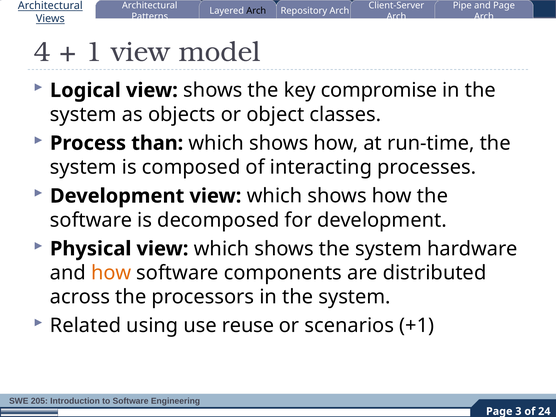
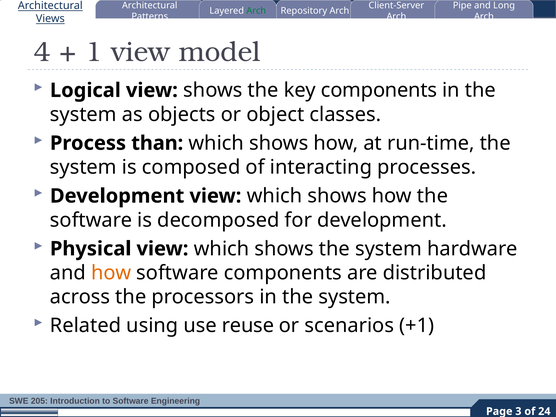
and Page: Page -> Long
Arch at (256, 11) colour: black -> green
key compromise: compromise -> components
